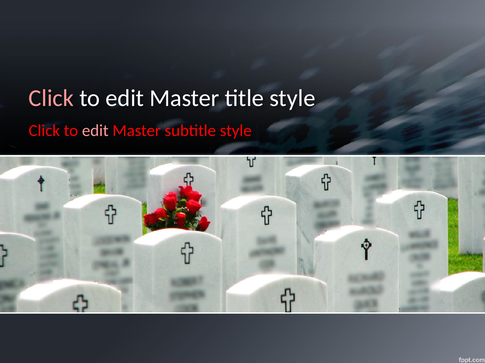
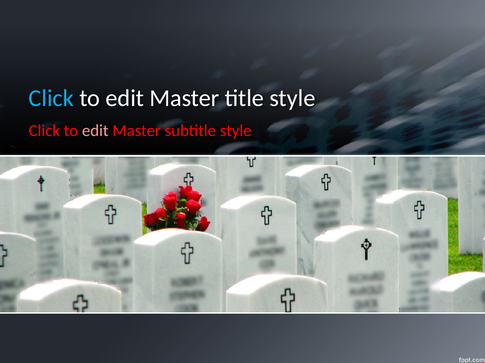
Click at (51, 99) colour: pink -> light blue
